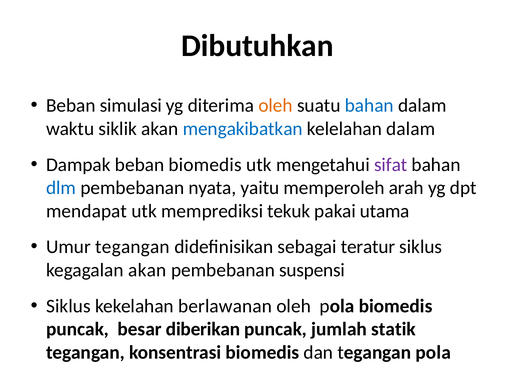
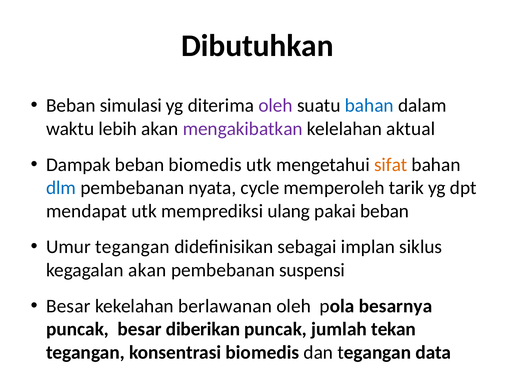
oleh at (276, 106) colour: orange -> purple
siklik: siklik -> lebih
mengakibatkan colour: blue -> purple
kelelahan dalam: dalam -> aktual
sifat colour: purple -> orange
yaitu: yaitu -> cycle
arah: arah -> tarik
tekuk: tekuk -> ulang
pakai utama: utama -> beban
teratur: teratur -> implan
Siklus at (68, 306): Siklus -> Besar
pola biomedis: biomedis -> besarnya
statik: statik -> tekan
tegangan pola: pola -> data
